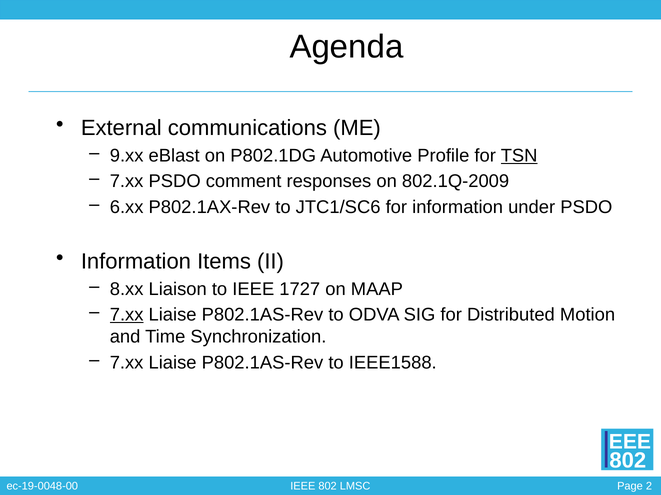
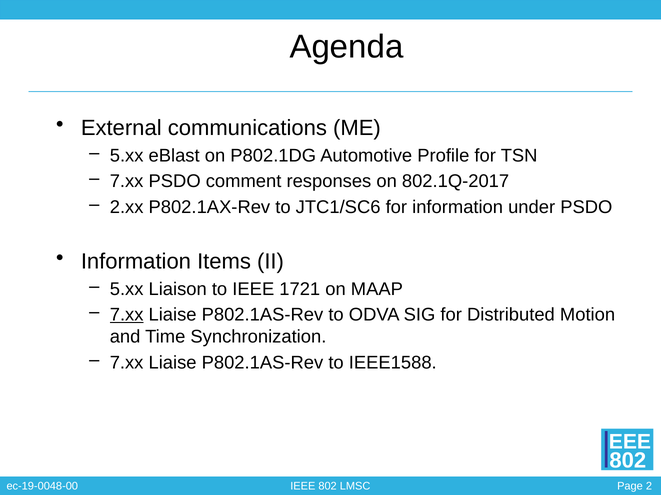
9.xx at (127, 156): 9.xx -> 5.xx
TSN underline: present -> none
802.1Q-2009: 802.1Q-2009 -> 802.1Q-2017
6.xx: 6.xx -> 2.xx
8.xx at (127, 290): 8.xx -> 5.xx
1727: 1727 -> 1721
